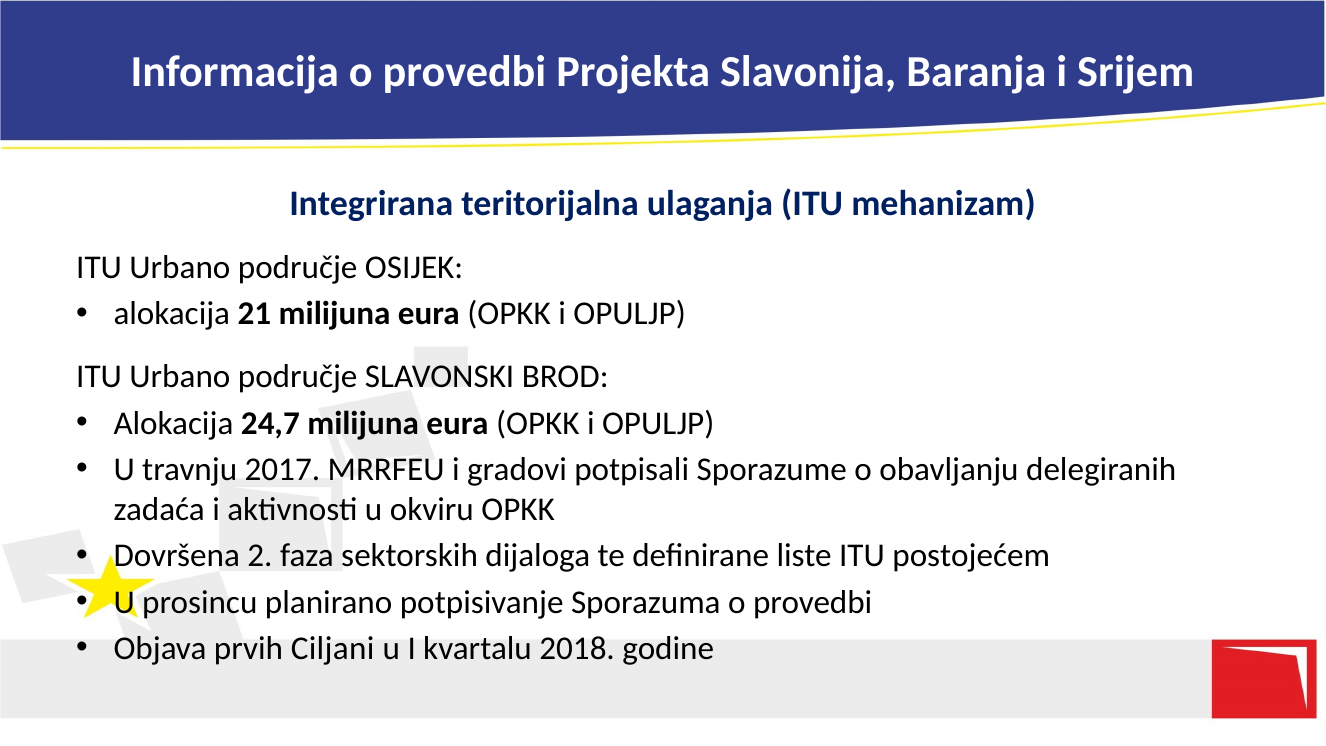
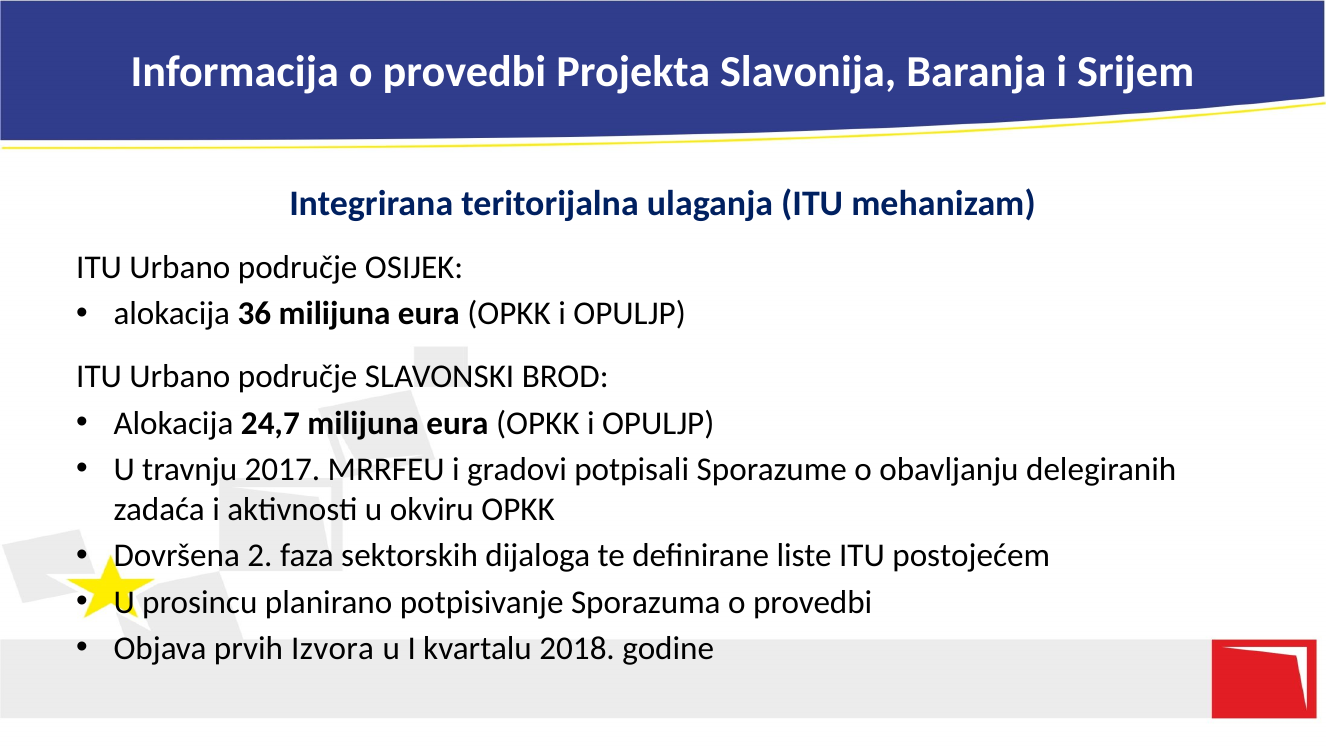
21: 21 -> 36
Ciljani: Ciljani -> Izvora
